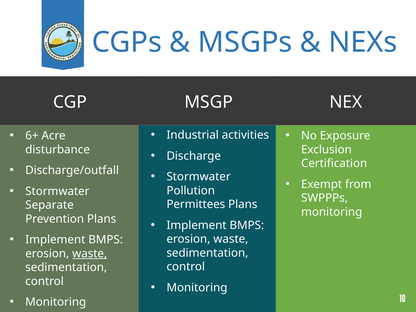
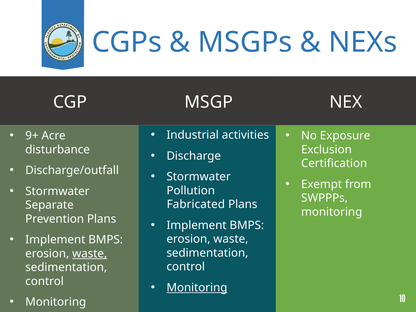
6+: 6+ -> 9+
Permittees: Permittees -> Fabricated
Monitoring at (197, 288) underline: none -> present
